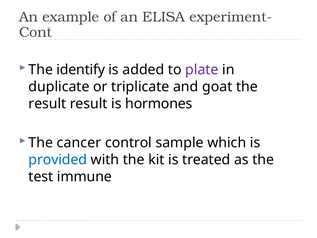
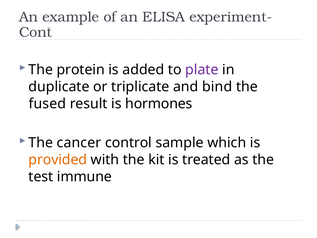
identify: identify -> protein
goat: goat -> bind
result at (47, 103): result -> fused
provided colour: blue -> orange
